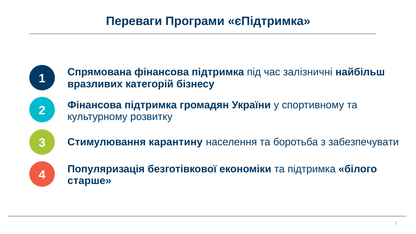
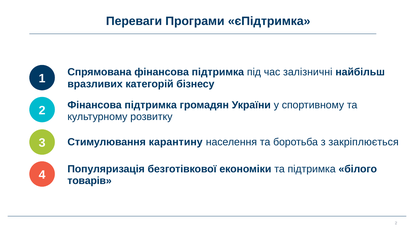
забезпечувати: забезпечувати -> закріплюється
старше: старше -> товарів
